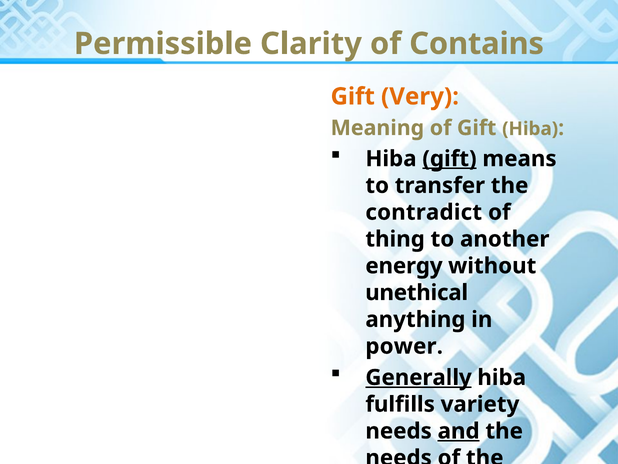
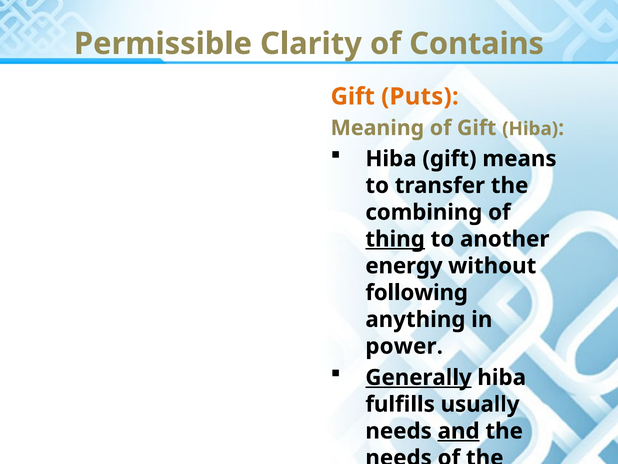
Very: Very -> Puts
gift at (449, 159) underline: present -> none
contradict: contradict -> combining
thing underline: none -> present
unethical: unethical -> following
variety: variety -> usually
